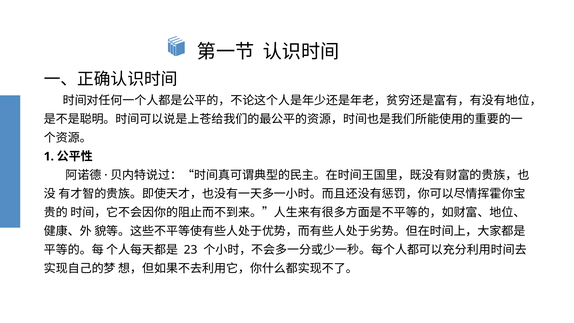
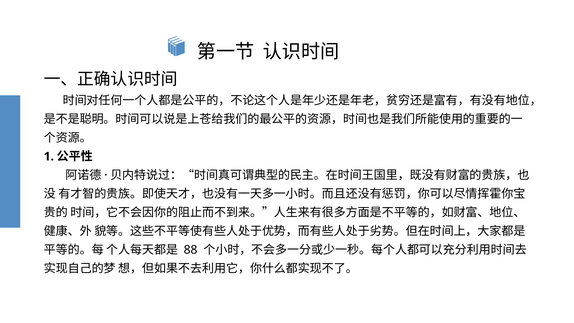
23: 23 -> 88
